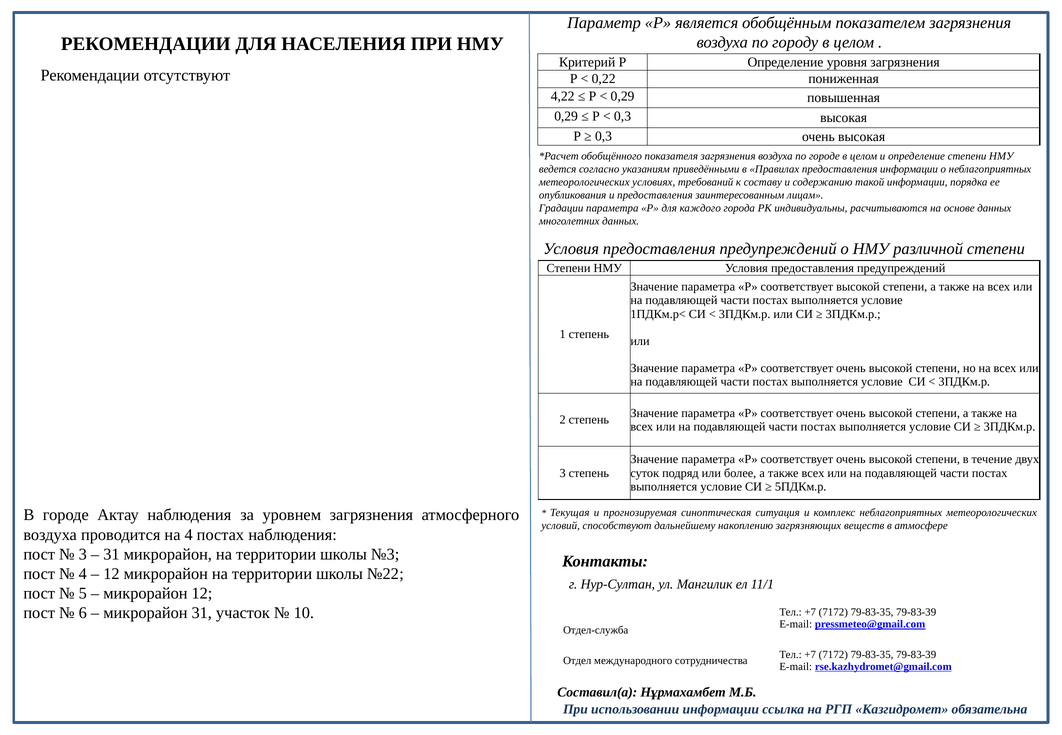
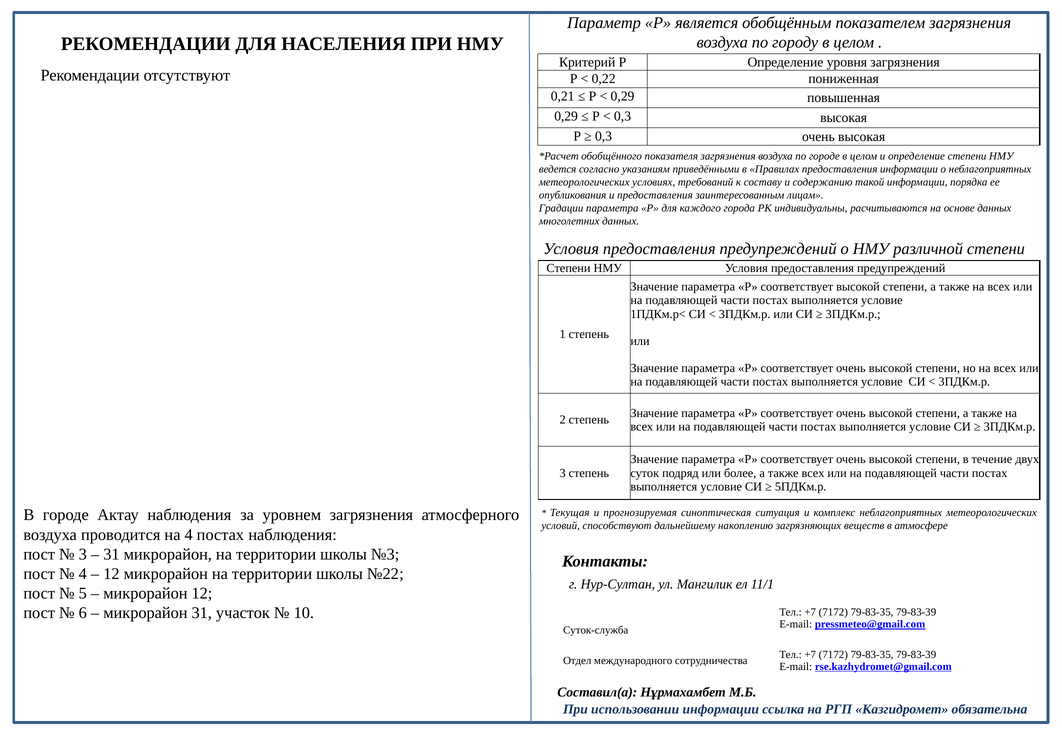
4,22: 4,22 -> 0,21
Отдел-служба: Отдел-служба -> Суток-служба
